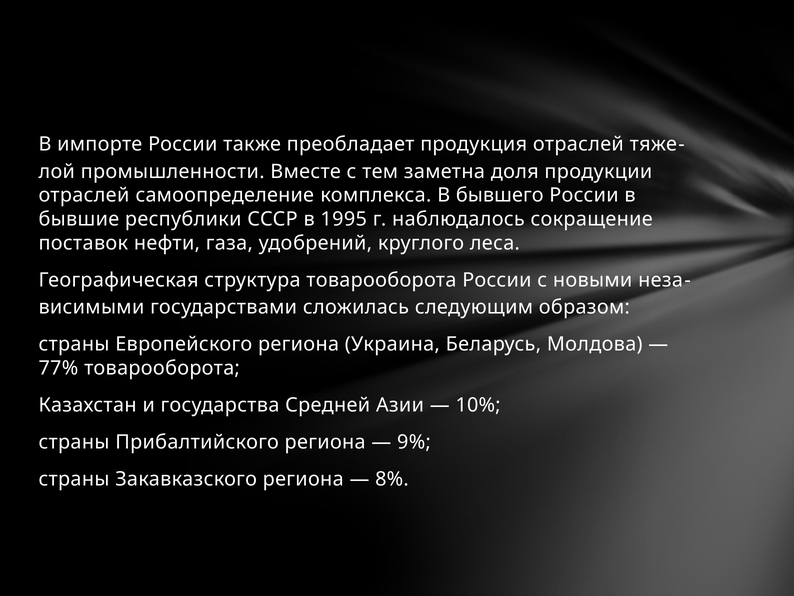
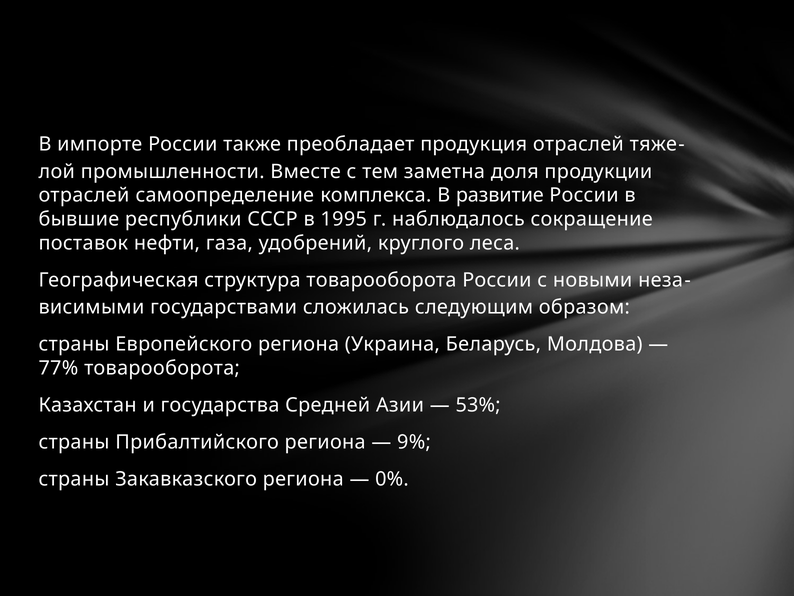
бывшего: бывшего -> развитие
10%: 10% -> 53%
8%: 8% -> 0%
